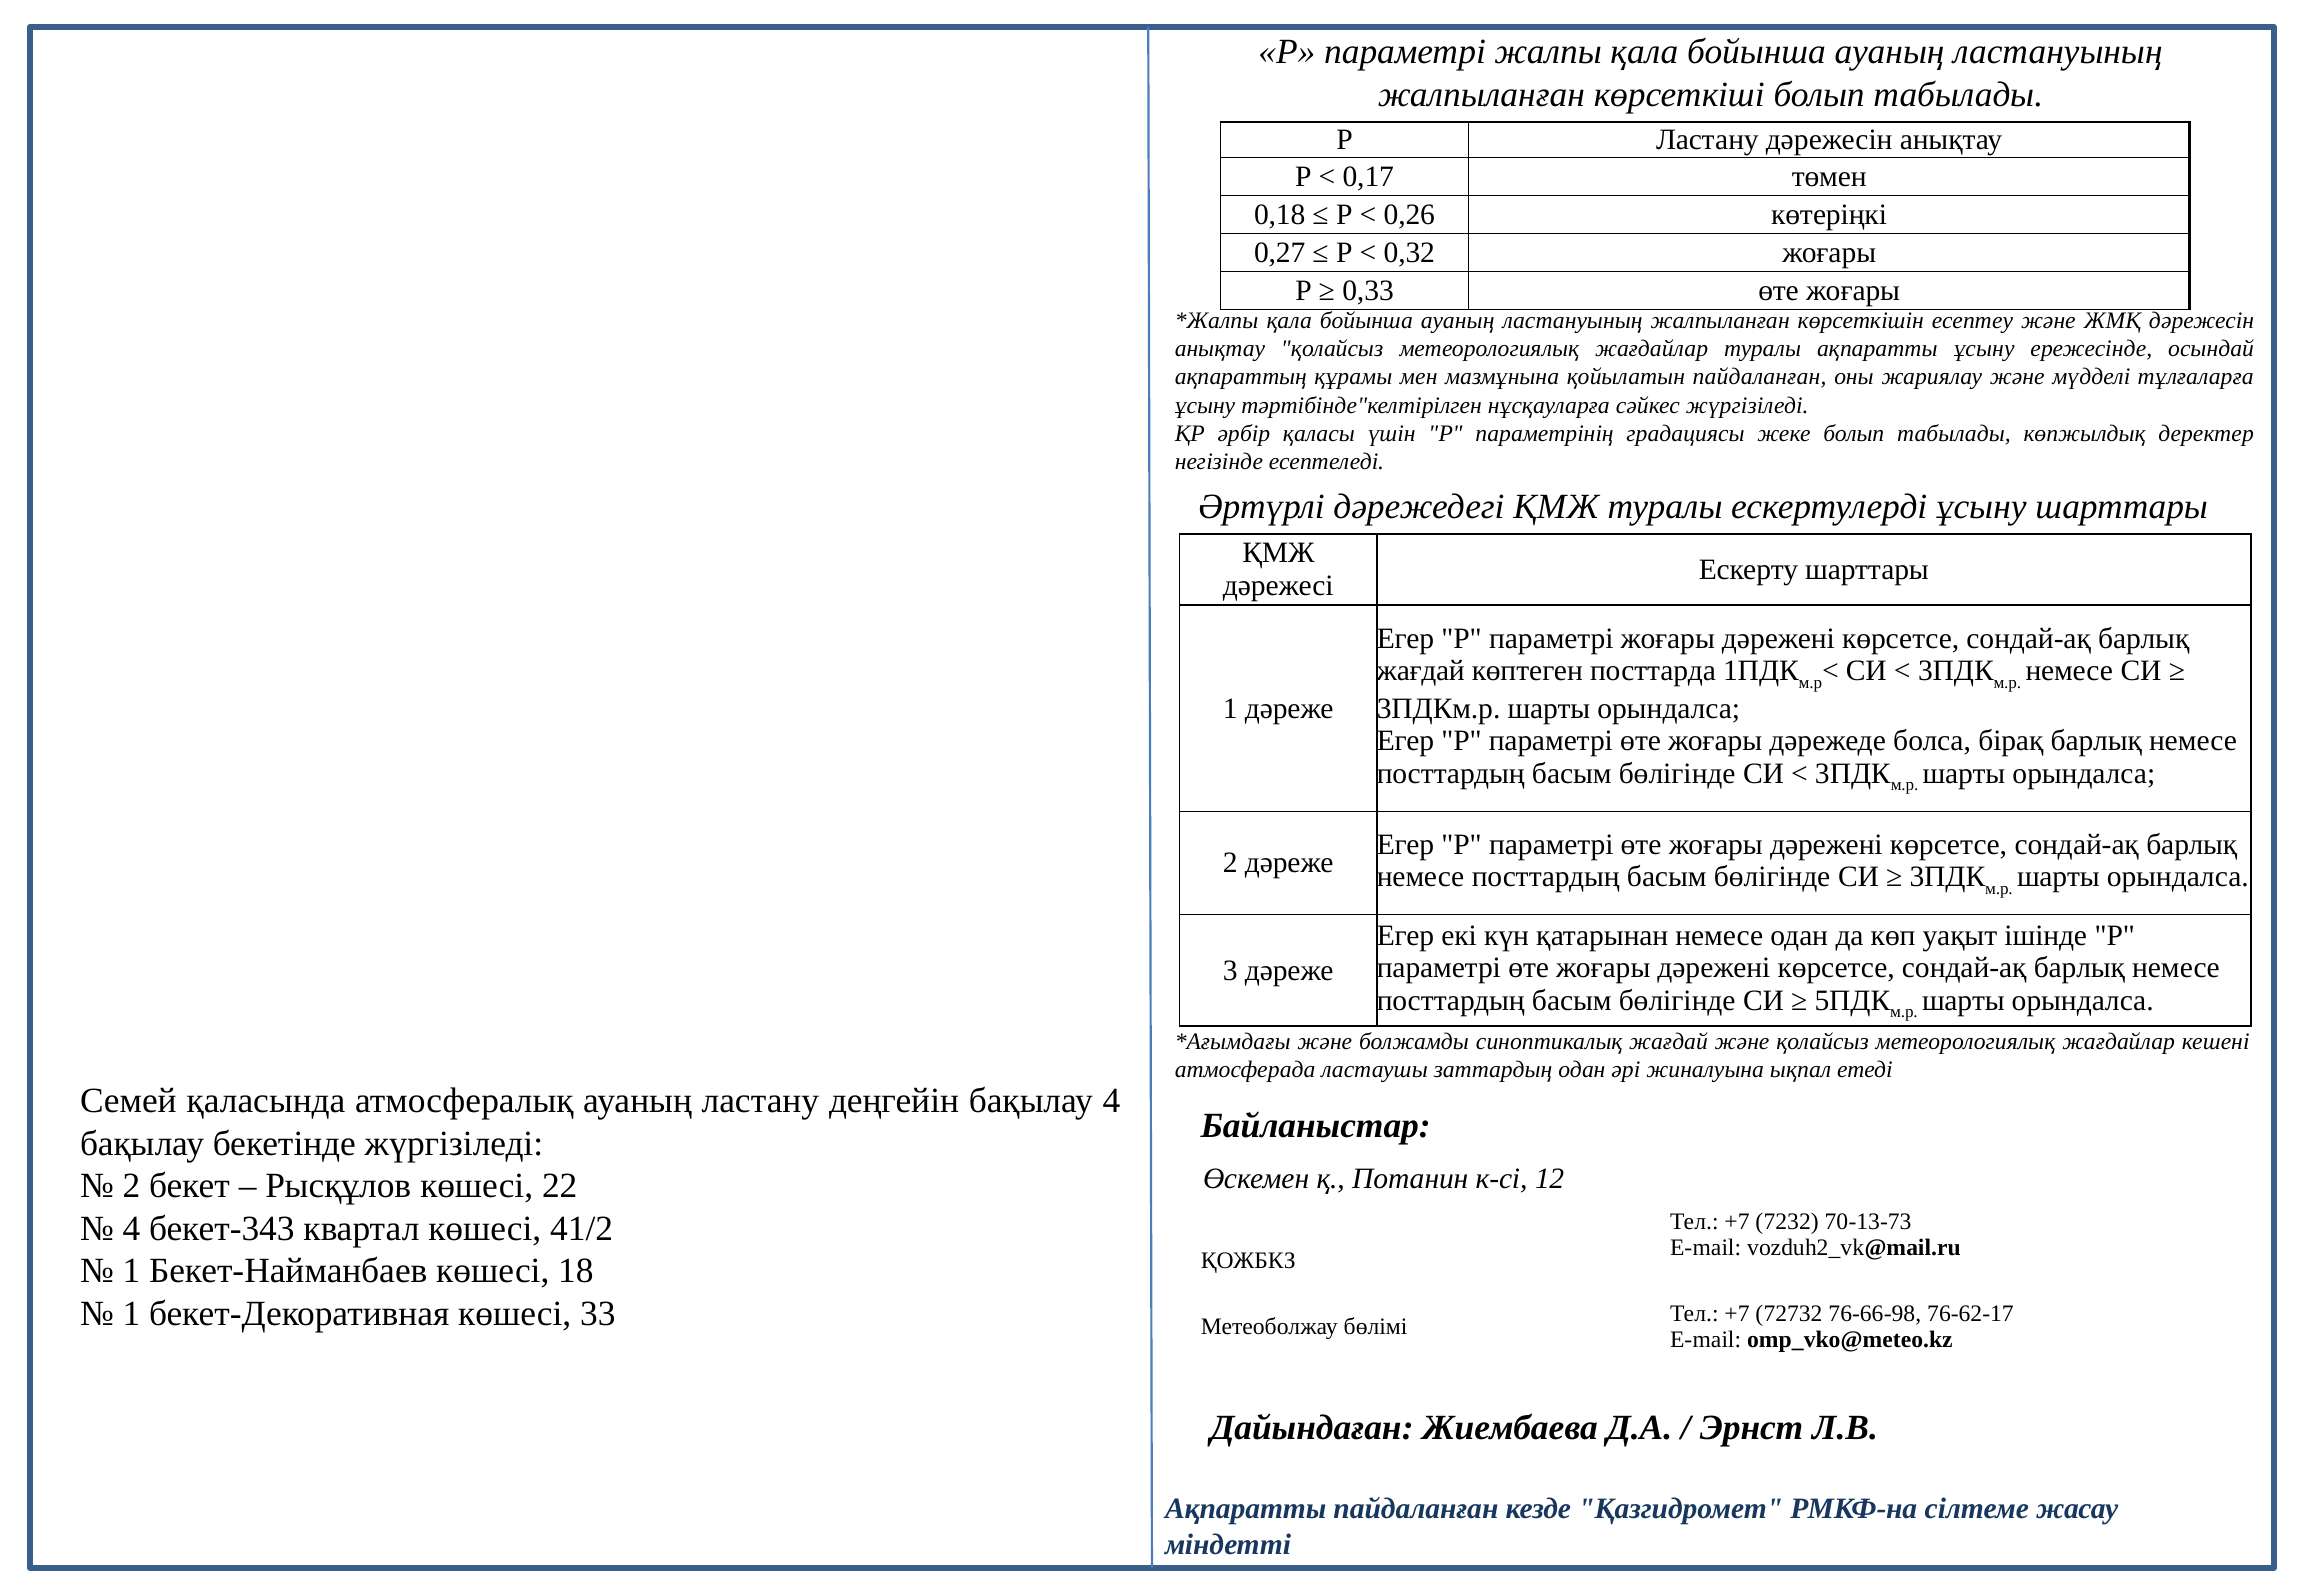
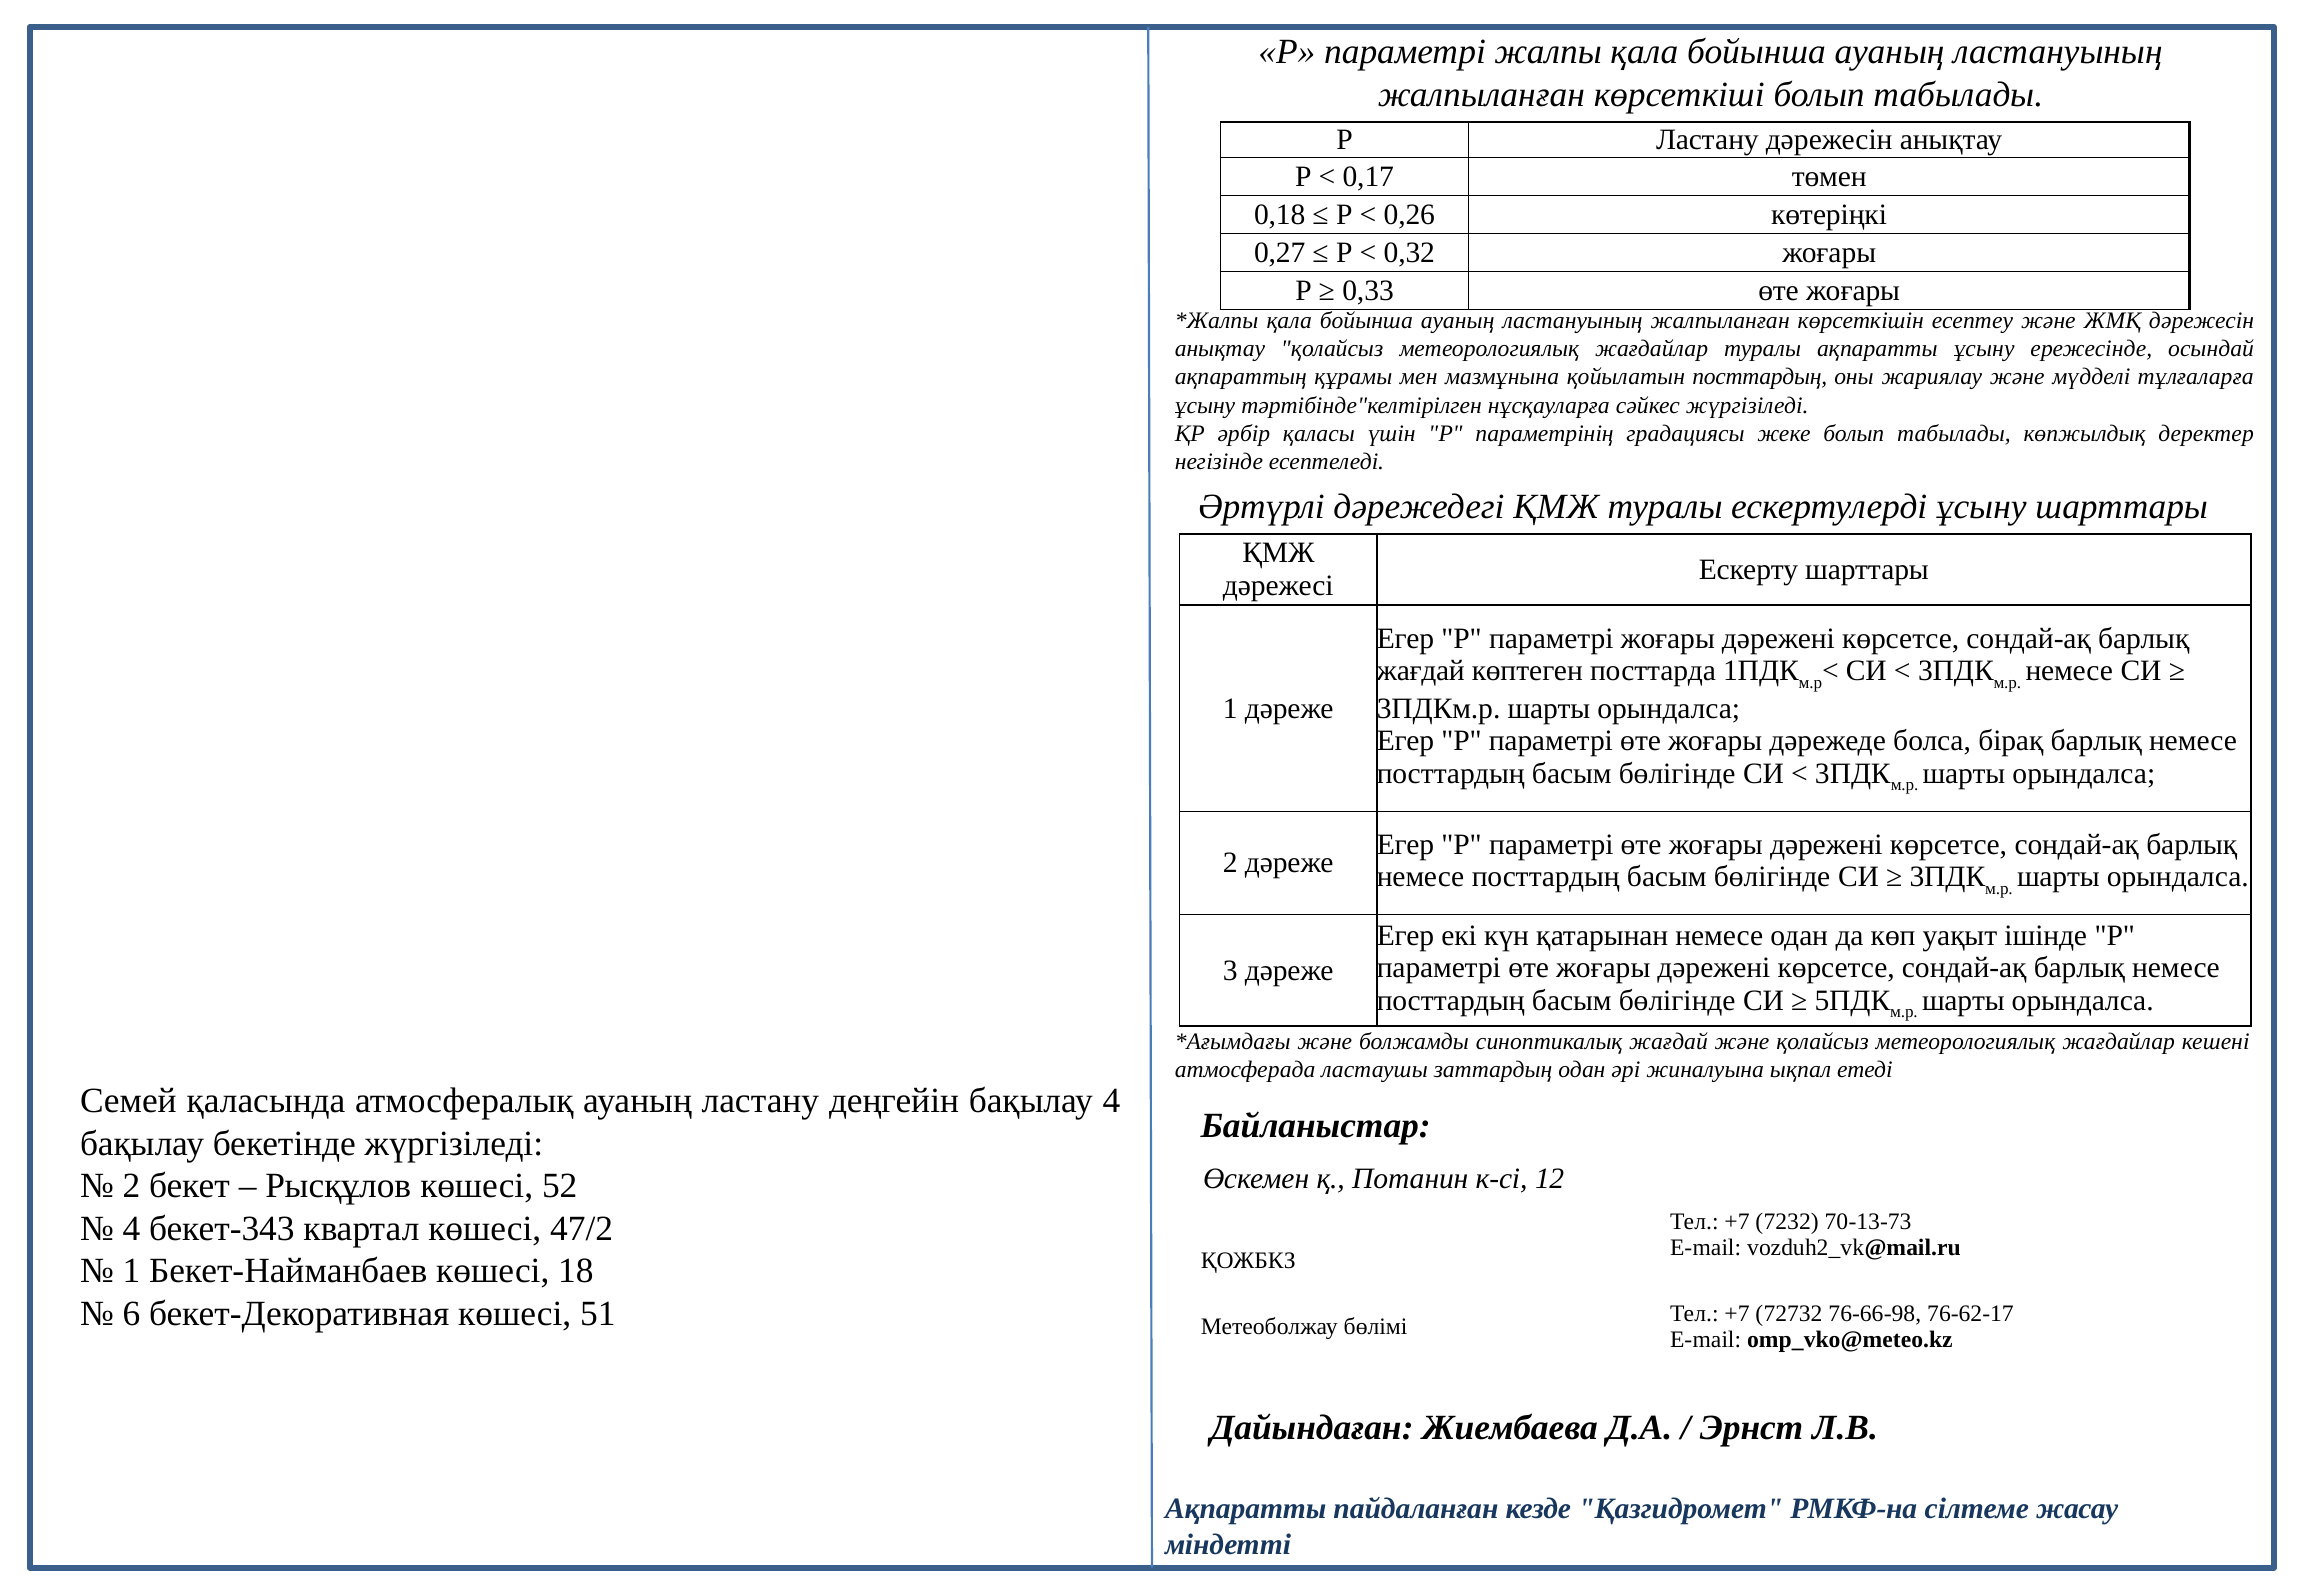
қойылатын пайдаланған: пайдаланған -> посттардың
22: 22 -> 52
41/2: 41/2 -> 47/2
1 at (132, 1314): 1 -> 6
33: 33 -> 51
